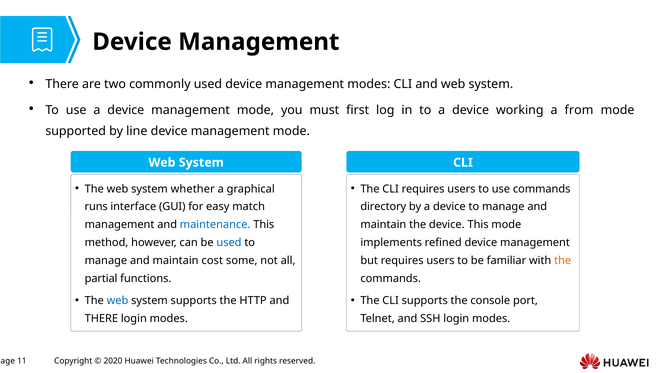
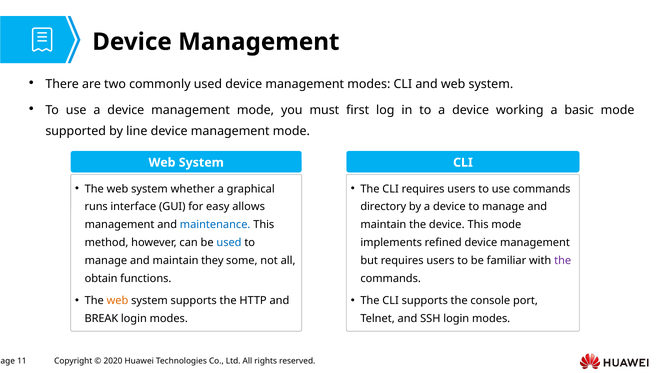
from: from -> basic
match: match -> allows
cost: cost -> they
the at (563, 261) colour: orange -> purple
partial: partial -> obtain
web at (117, 301) colour: blue -> orange
THERE at (101, 319): THERE -> BREAK
